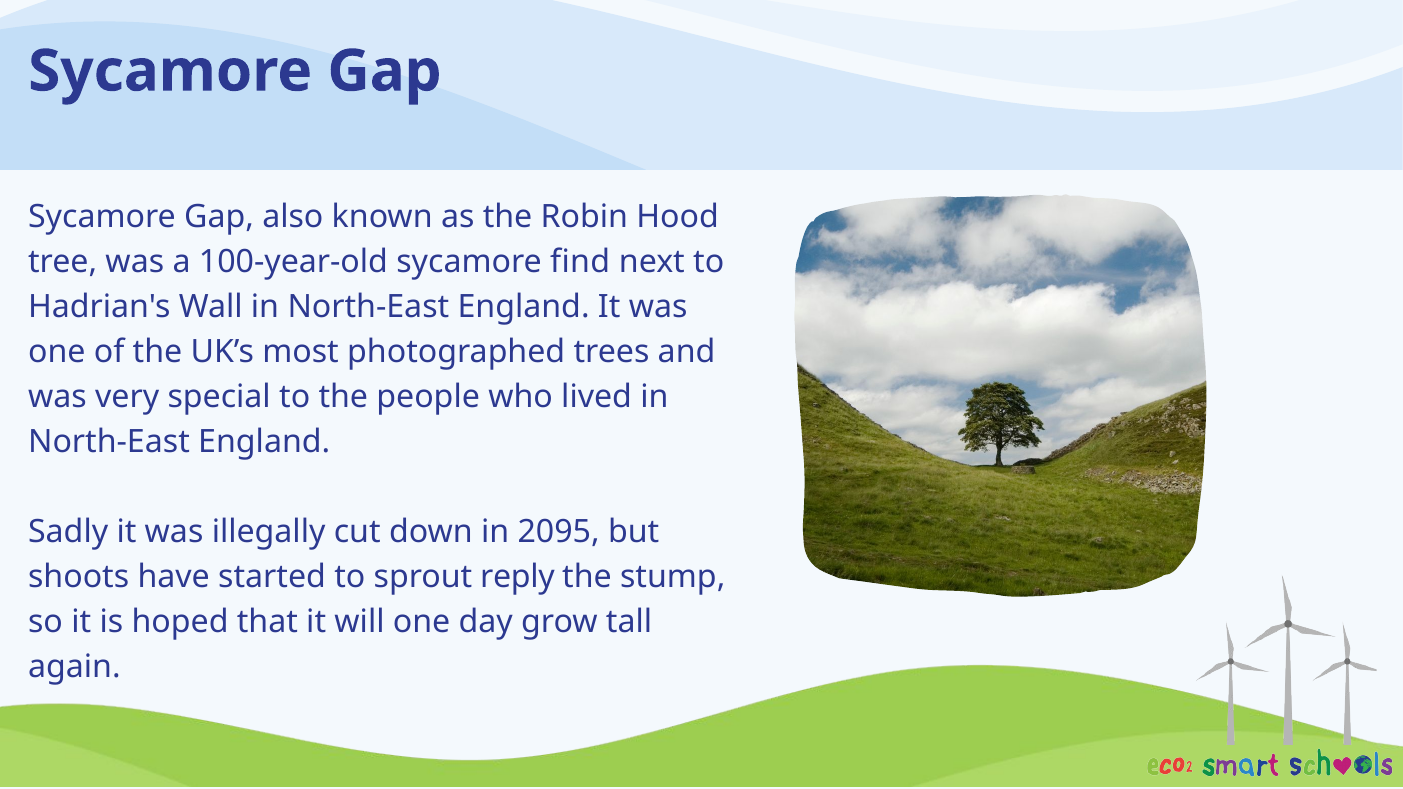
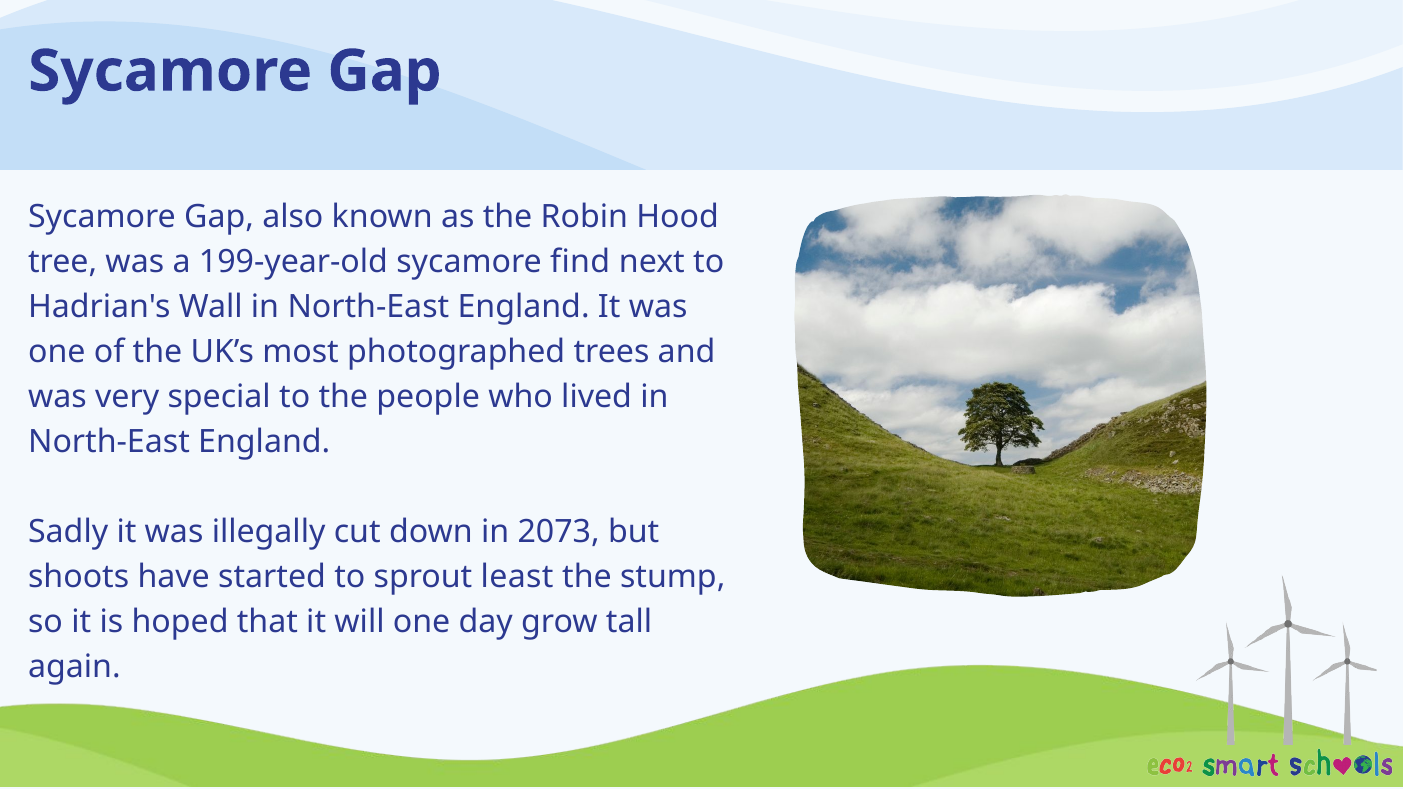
100-year-old: 100-year-old -> 199-year-old
2095: 2095 -> 2073
reply: reply -> least
